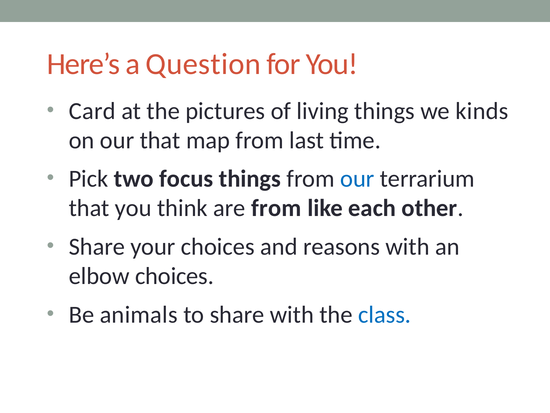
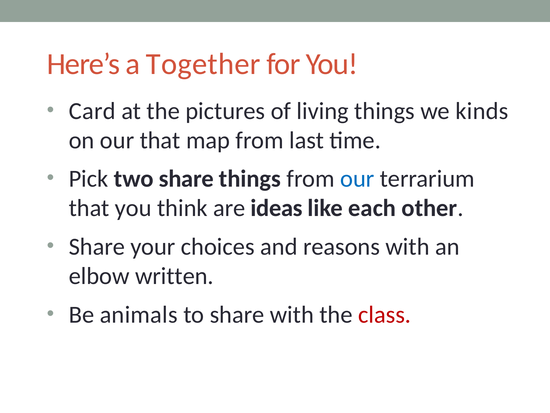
Question: Question -> Together
two focus: focus -> share
are from: from -> ideas
elbow choices: choices -> written
class colour: blue -> red
